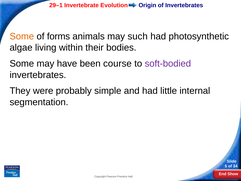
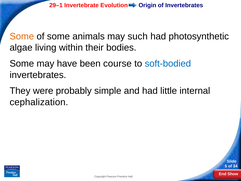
of forms: forms -> some
soft-bodied colour: purple -> blue
segmentation: segmentation -> cephalization
